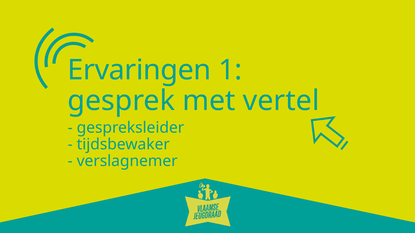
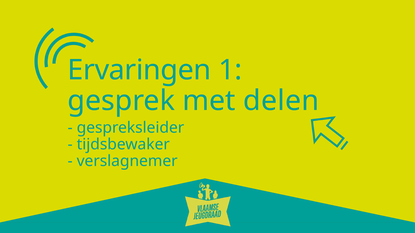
vertel: vertel -> delen
